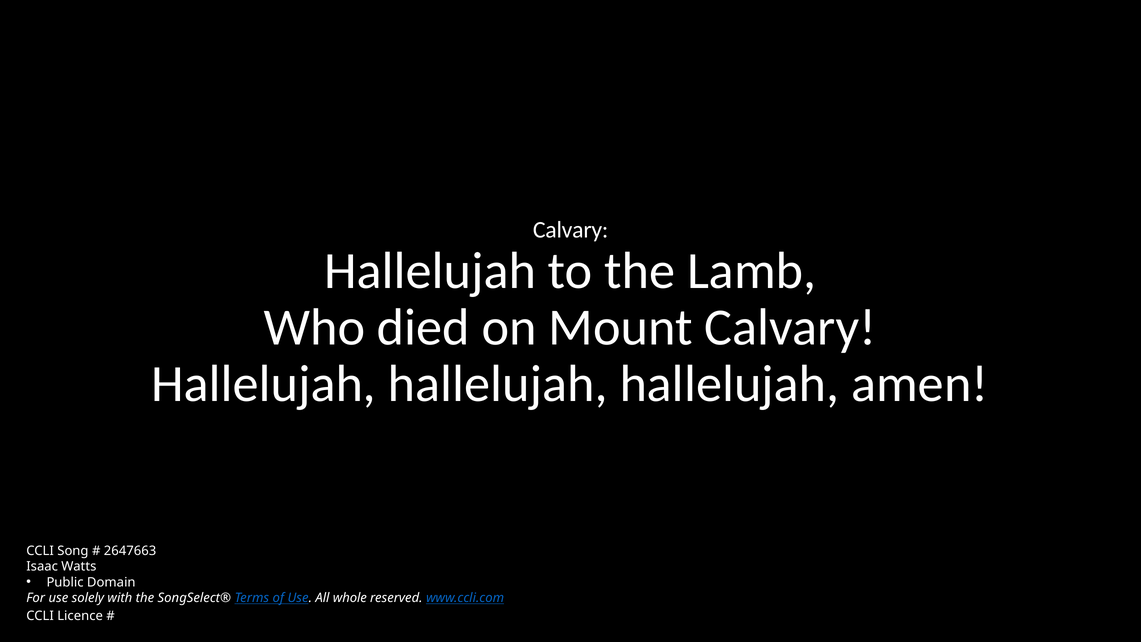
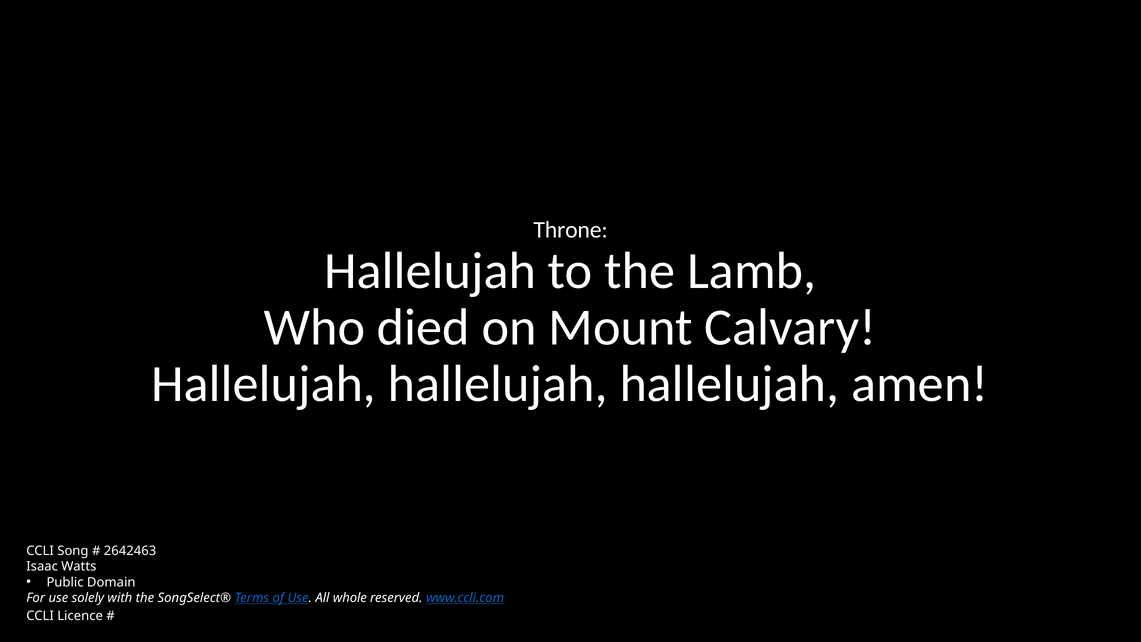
Calvary at (571, 230): Calvary -> Throne
2647663: 2647663 -> 2642463
